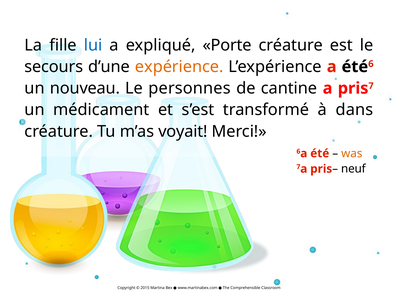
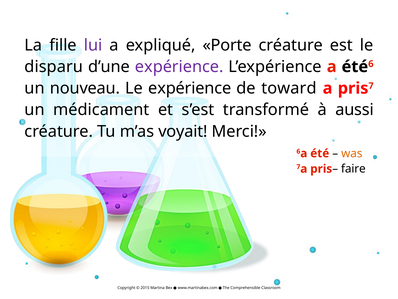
lui colour: blue -> purple
secours: secours -> disparu
expérience at (179, 67) colour: orange -> purple
Le personnes: personnes -> expérience
cantine: cantine -> toward
dans: dans -> aussi
neuf: neuf -> faire
